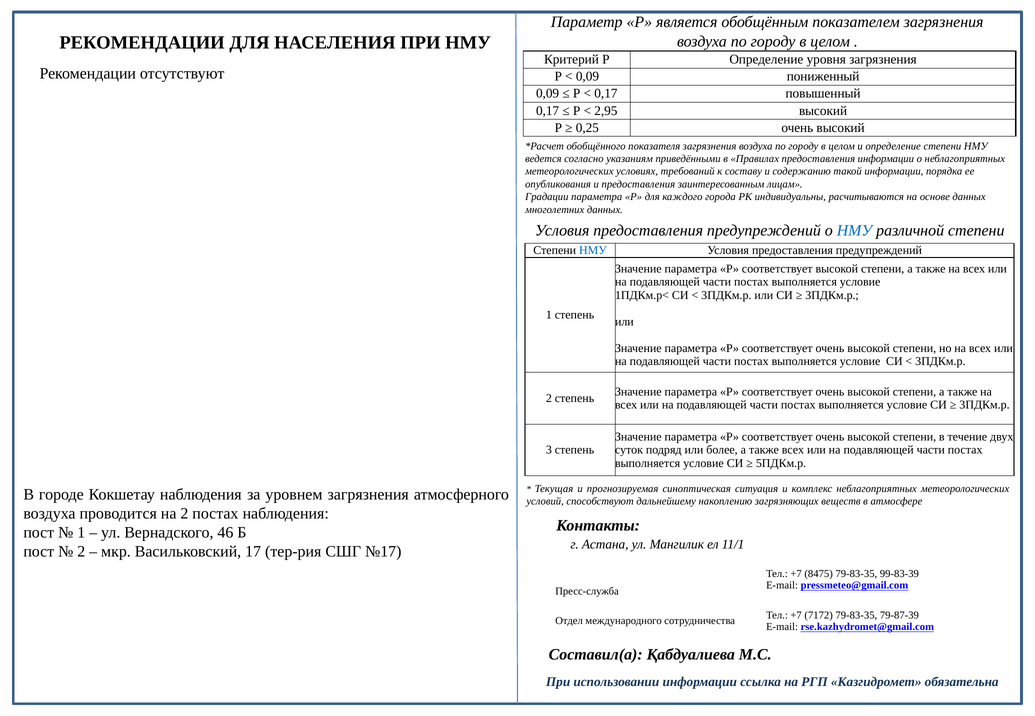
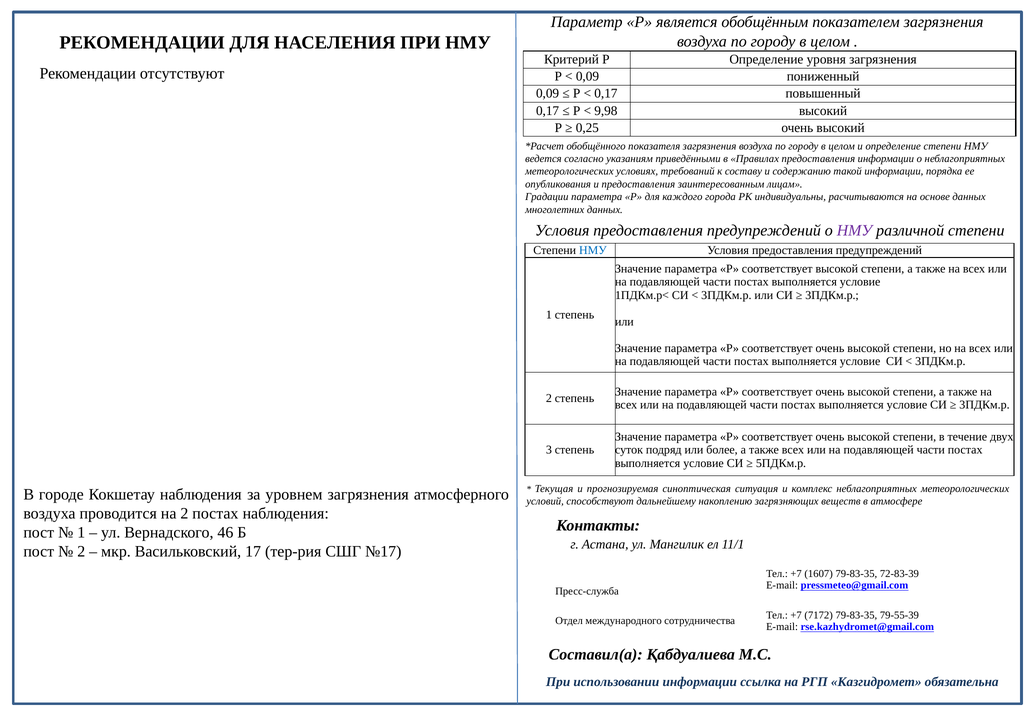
2,95: 2,95 -> 9,98
НМУ at (854, 231) colour: blue -> purple
8475: 8475 -> 1607
99-83-39: 99-83-39 -> 72-83-39
79-87-39: 79-87-39 -> 79-55-39
